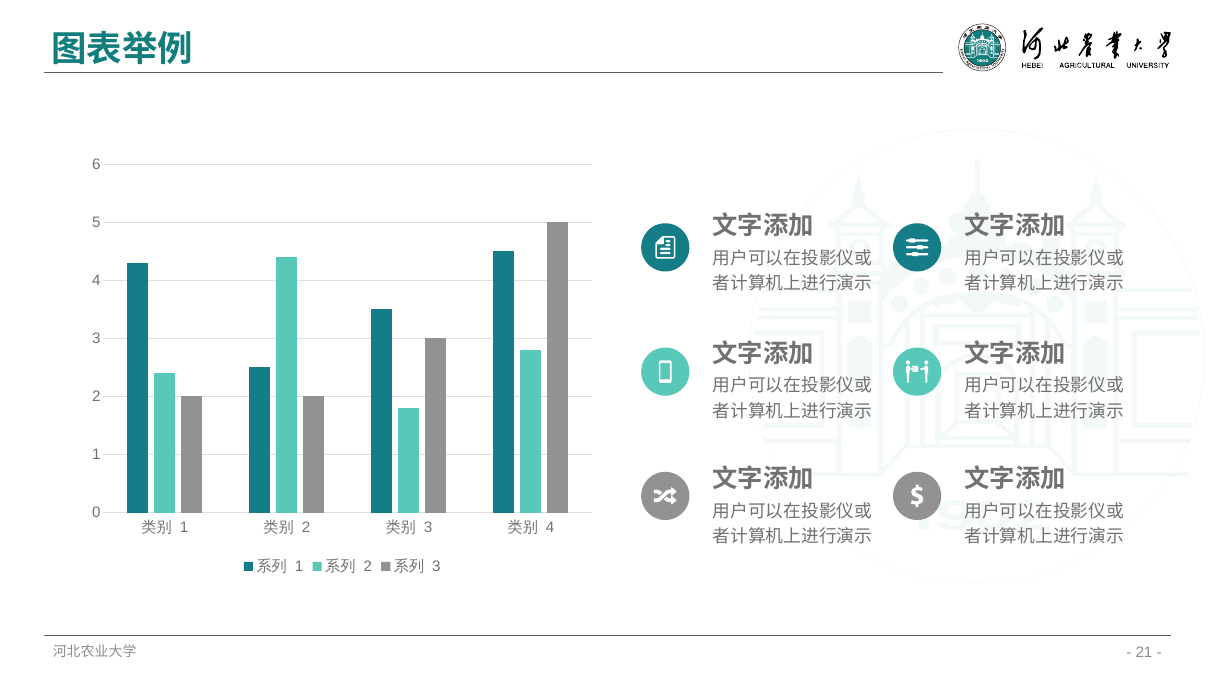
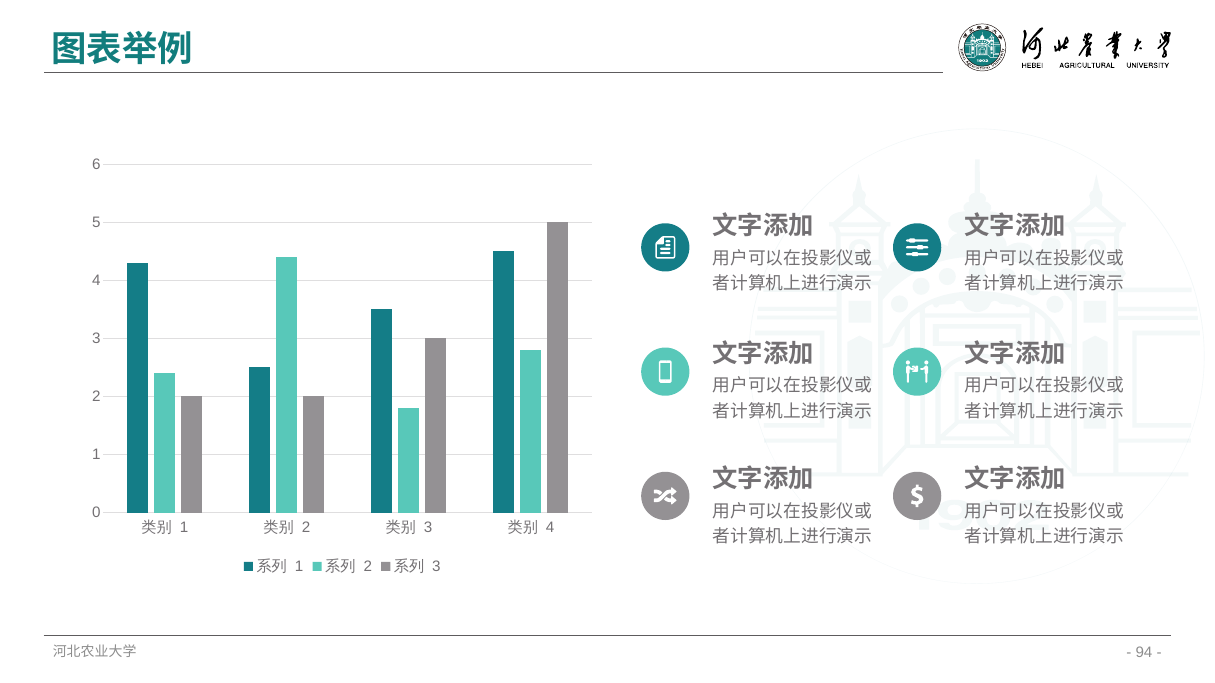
21: 21 -> 94
